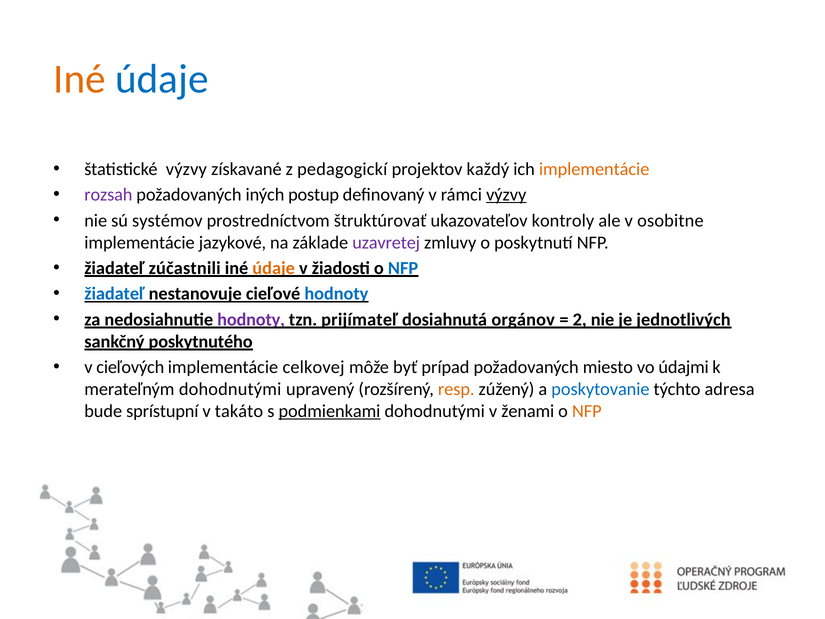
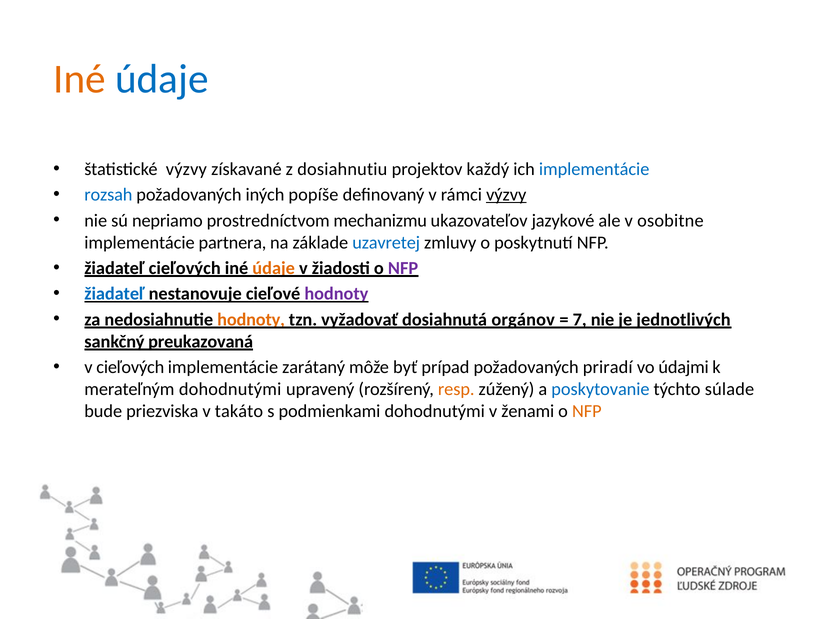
pedagogickí: pedagogickí -> dosiahnutiu
implementácie at (594, 169) colour: orange -> blue
rozsah colour: purple -> blue
postup: postup -> popíše
systémov: systémov -> nepriamo
štruktúrovať: štruktúrovať -> mechanizmu
kontroly: kontroly -> jazykové
jazykové: jazykové -> partnera
uzavretej colour: purple -> blue
žiadateľ zúčastnili: zúčastnili -> cieľových
NFP at (403, 268) colour: blue -> purple
hodnoty at (336, 294) colour: blue -> purple
hodnoty at (251, 319) colour: purple -> orange
prijímateľ: prijímateľ -> vyžadovať
2: 2 -> 7
poskytnutého: poskytnutého -> preukazovaná
celkovej: celkovej -> zarátaný
miesto: miesto -> priradí
adresa: adresa -> súlade
sprístupní: sprístupní -> priezviska
podmienkami underline: present -> none
